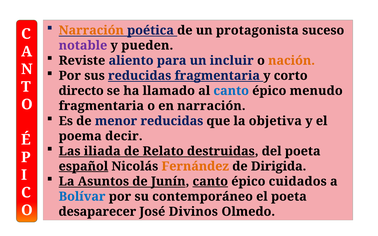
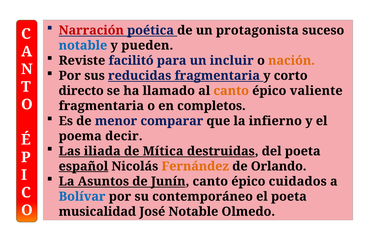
Narración at (91, 30) colour: orange -> red
notable at (83, 46) colour: purple -> blue
aliento: aliento -> facilitó
canto at (231, 91) colour: blue -> orange
menudo: menudo -> valiente
en narración: narración -> completos
menor reducidas: reducidas -> comparar
objetiva: objetiva -> infierno
Relato: Relato -> Mítica
Dirigida: Dirigida -> Orlando
canto at (210, 182) underline: present -> none
desaparecer: desaparecer -> musicalidad
José Divinos: Divinos -> Notable
